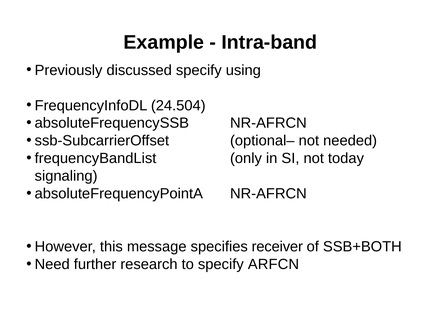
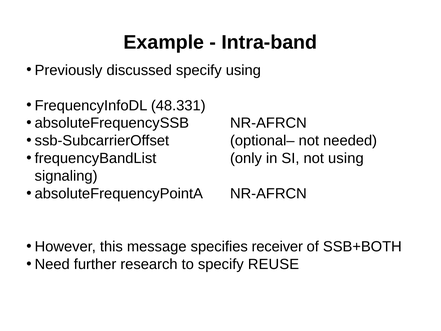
24.504: 24.504 -> 48.331
not today: today -> using
ARFCN: ARFCN -> REUSE
